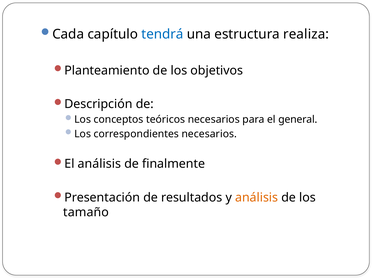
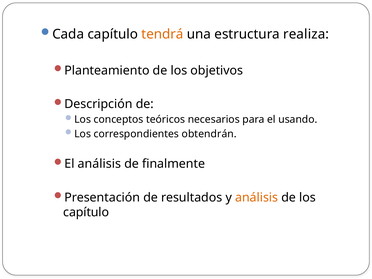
tendrá colour: blue -> orange
general: general -> usando
correspondientes necesarios: necesarios -> obtendrán
tamaño at (86, 212): tamaño -> capítulo
